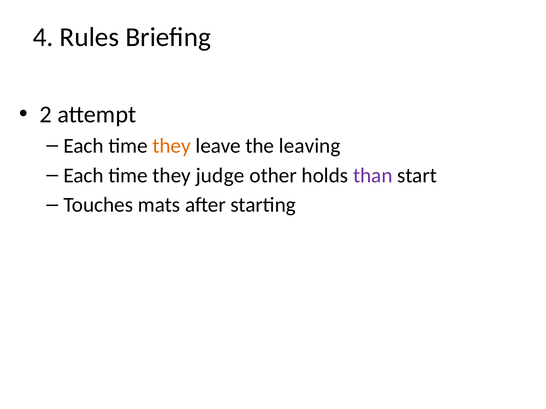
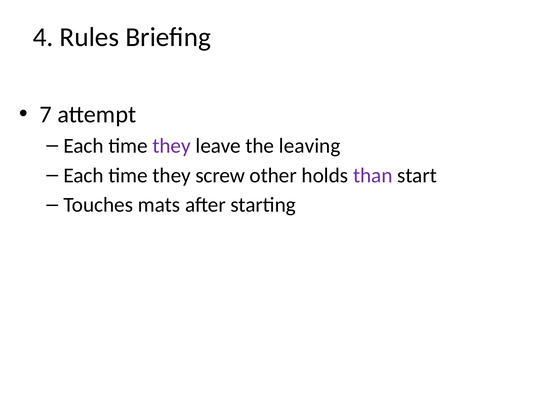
2: 2 -> 7
they at (172, 146) colour: orange -> purple
judge: judge -> screw
